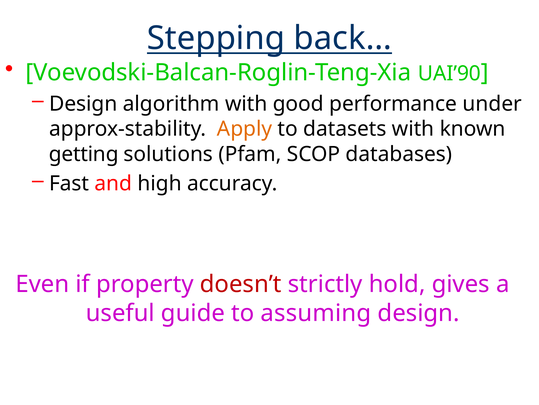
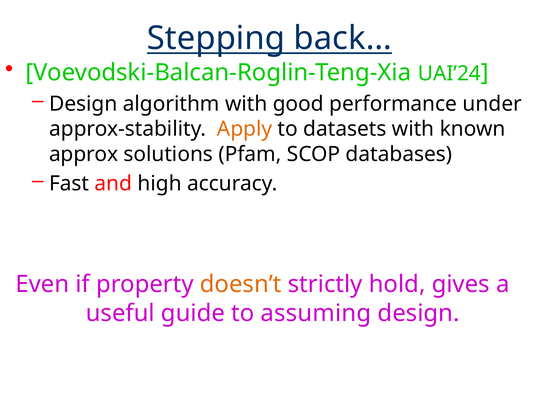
UAI’90: UAI’90 -> UAI’24
getting: getting -> approx
doesn’t colour: red -> orange
